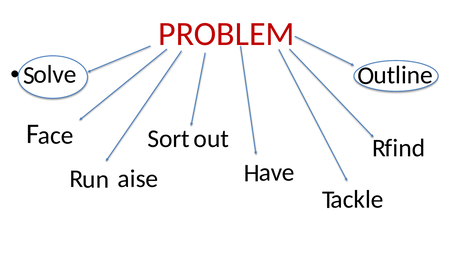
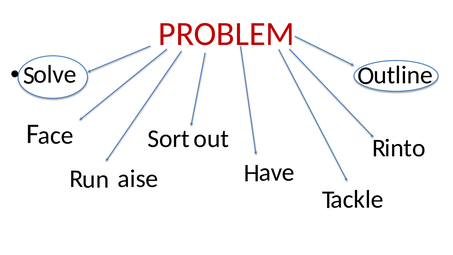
find: find -> into
